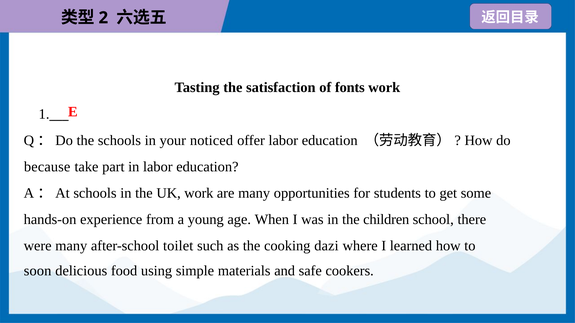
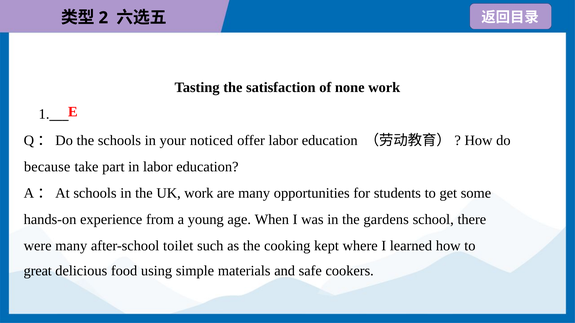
fonts: fonts -> none
children: children -> gardens
dazi: dazi -> kept
soon: soon -> great
